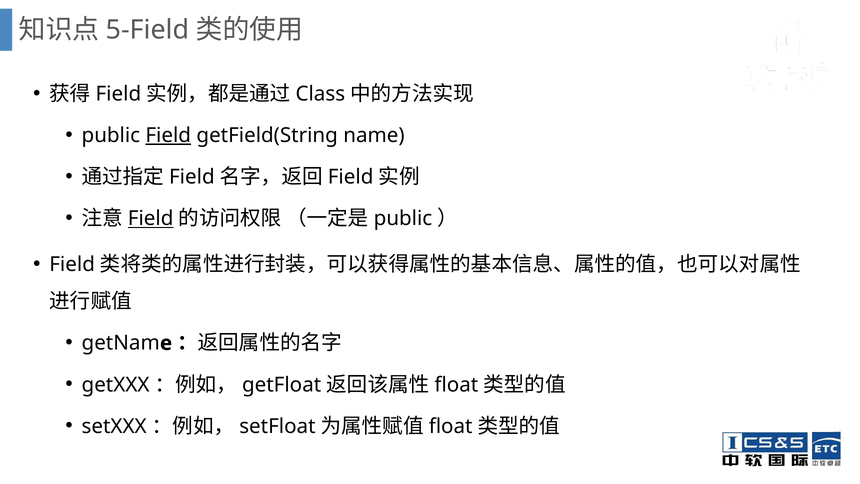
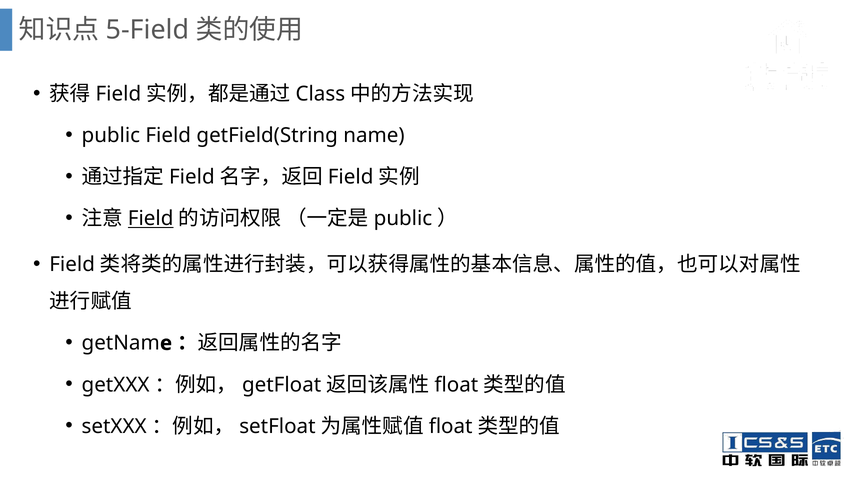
Field at (168, 135) underline: present -> none
